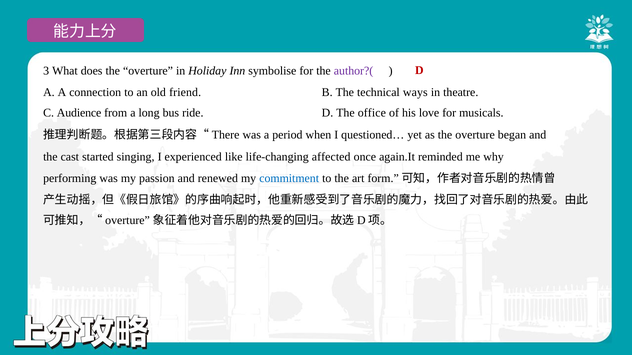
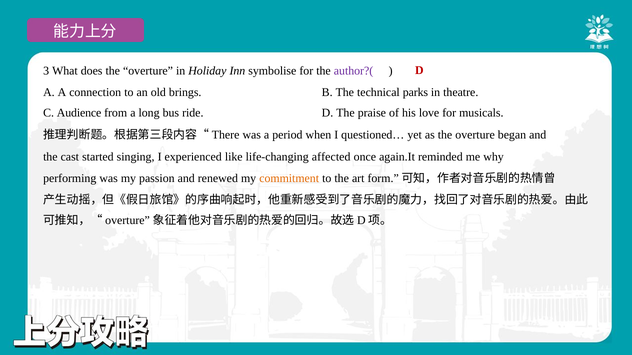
friend: friend -> brings
ways: ways -> parks
office: office -> praise
commitment colour: blue -> orange
